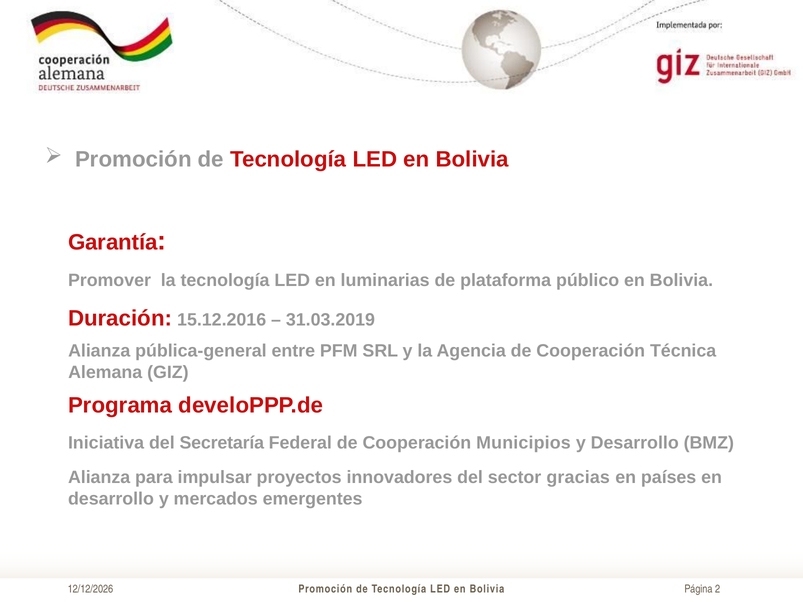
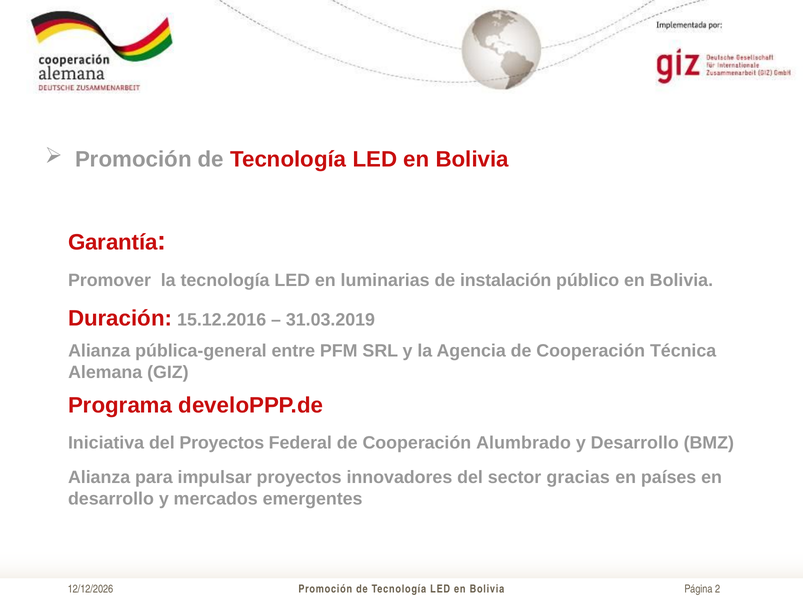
plataforma: plataforma -> instalación
del Secretaría: Secretaría -> Proyectos
Municipios: Municipios -> Alumbrado
